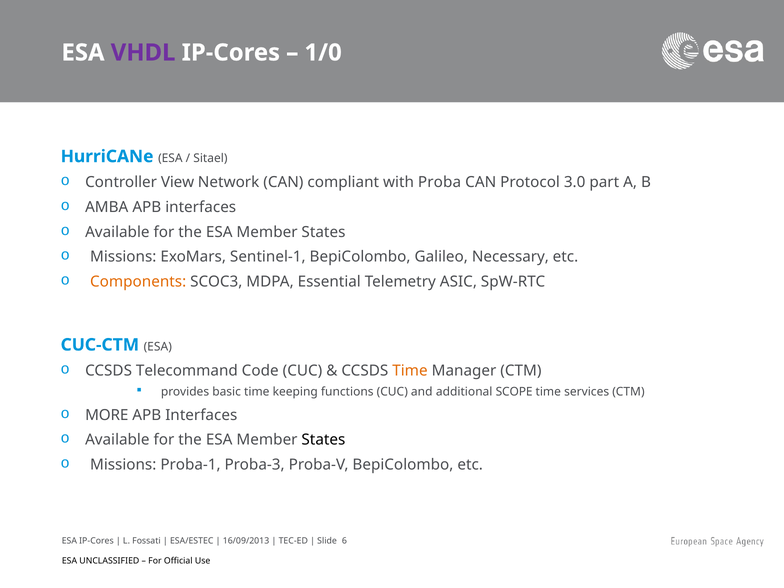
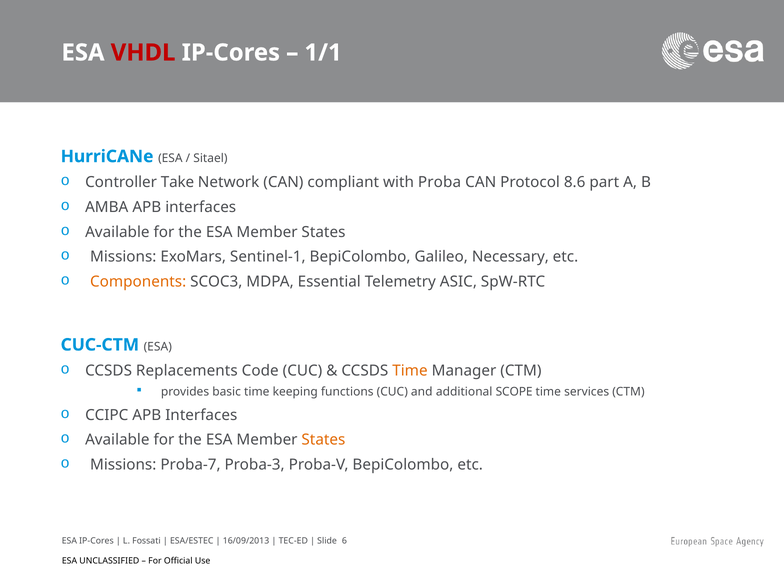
VHDL colour: purple -> red
1/0: 1/0 -> 1/1
View: View -> Take
3.0: 3.0 -> 8.6
Telecommand: Telecommand -> Replacements
MORE: MORE -> CCIPC
States at (323, 440) colour: black -> orange
Proba-1: Proba-1 -> Proba-7
